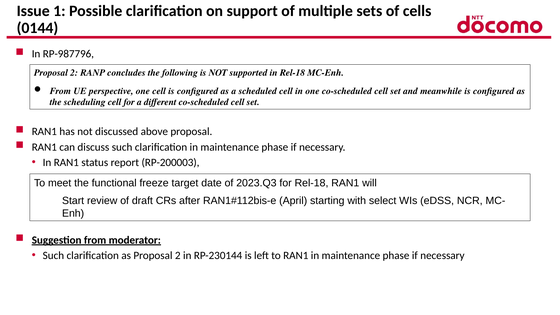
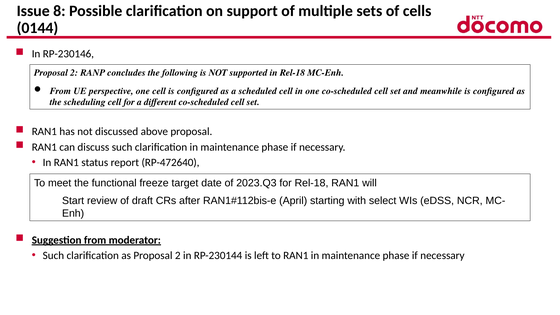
1: 1 -> 8
RP-987796: RP-987796 -> RP-230146
RP-200003: RP-200003 -> RP-472640
